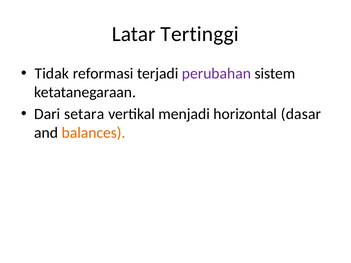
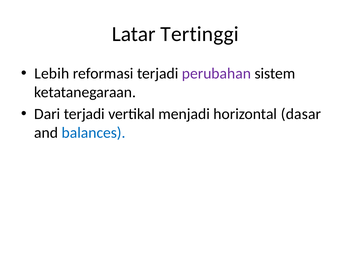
Tidak: Tidak -> Lebih
Dari setara: setara -> terjadi
balances colour: orange -> blue
